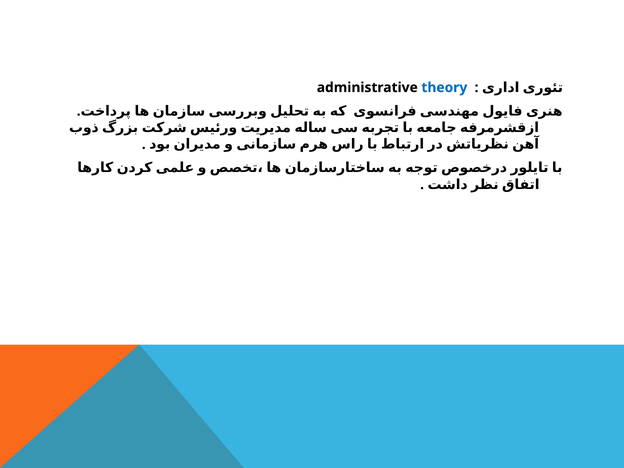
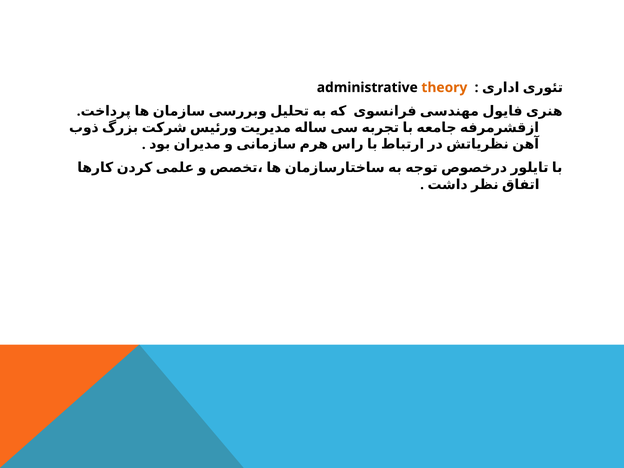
theory colour: blue -> orange
